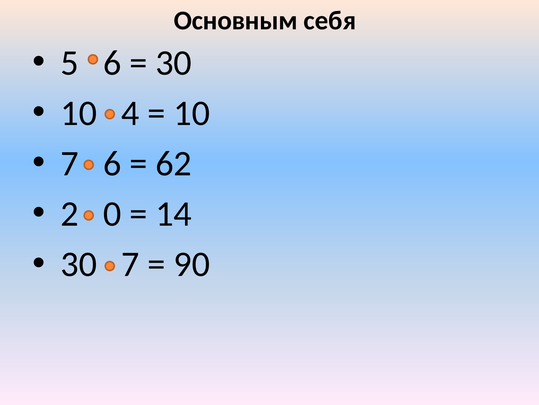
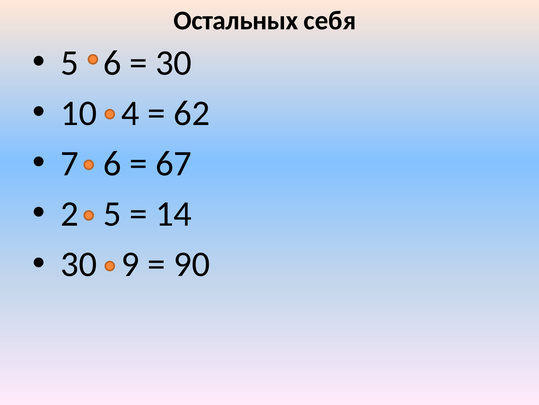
Основным: Основным -> Остальных
10 at (192, 113): 10 -> 62
62: 62 -> 67
2 0: 0 -> 5
30 7: 7 -> 9
